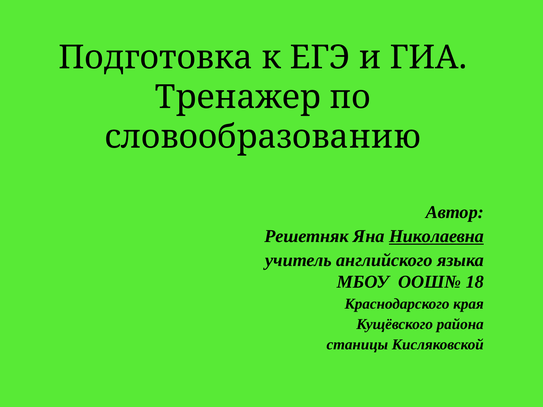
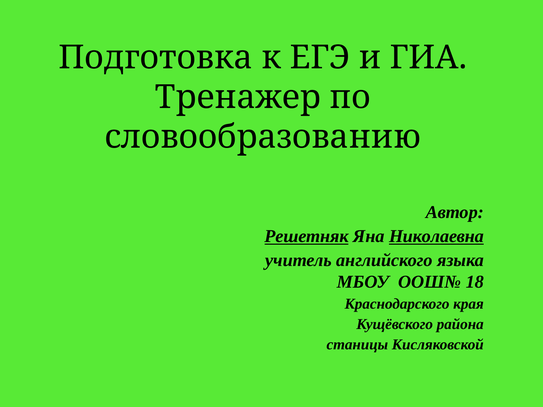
Решетняк underline: none -> present
